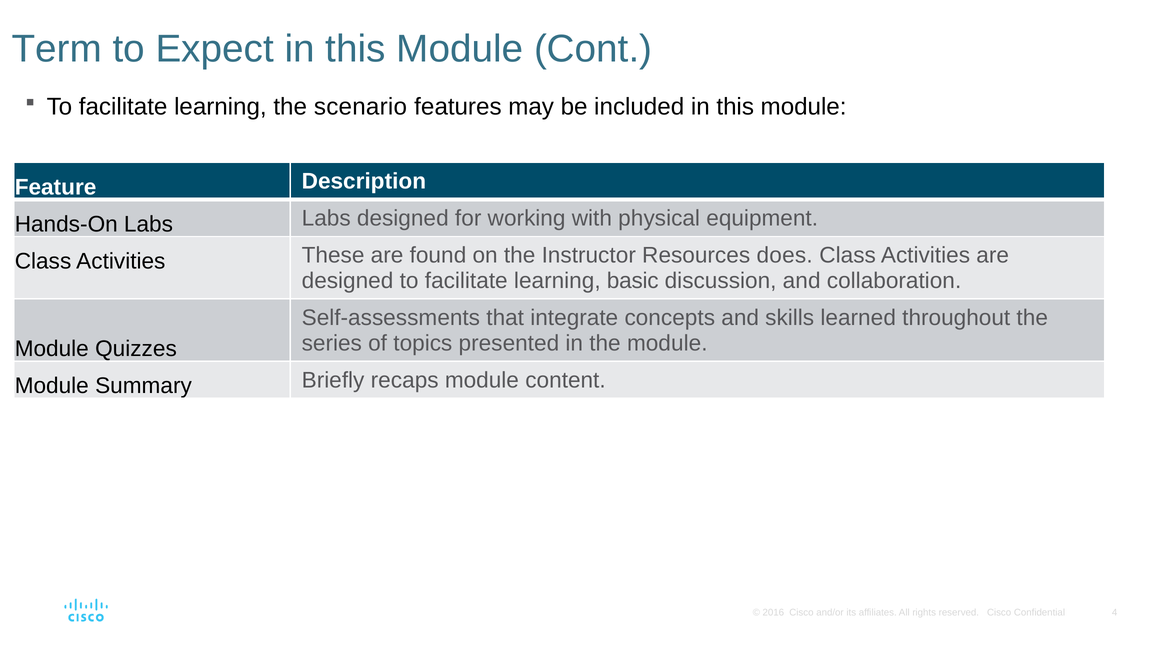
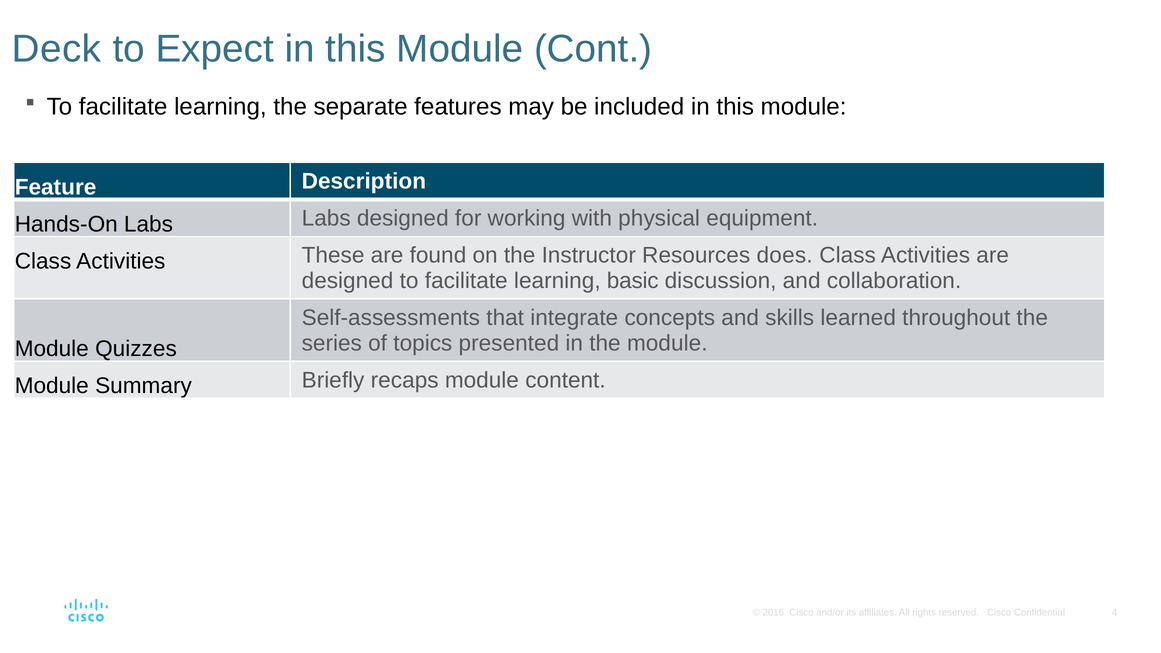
Term: Term -> Deck
scenario: scenario -> separate
